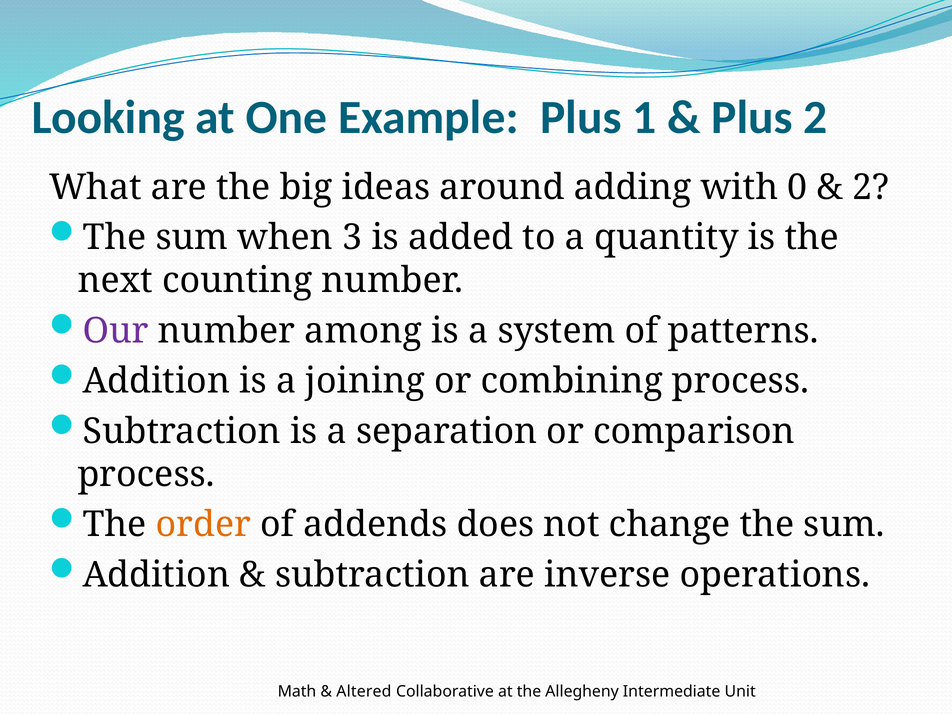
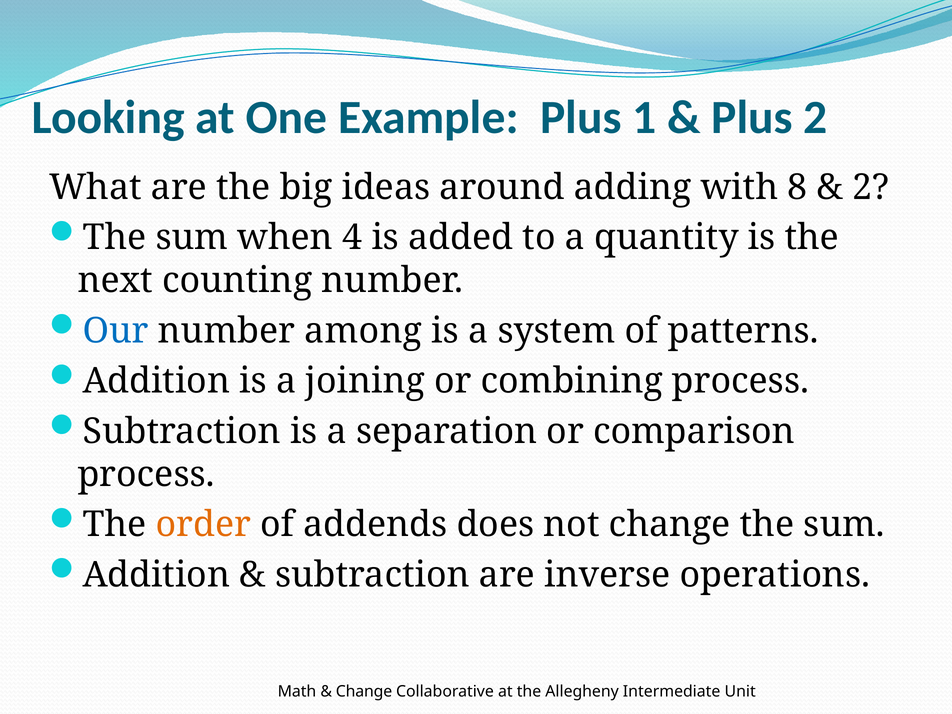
0: 0 -> 8
3: 3 -> 4
Our colour: purple -> blue
Altered at (364, 691): Altered -> Change
